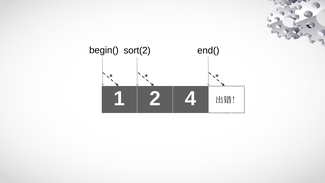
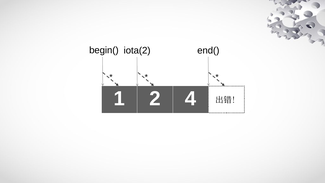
sort(2: sort(2 -> iota(2
